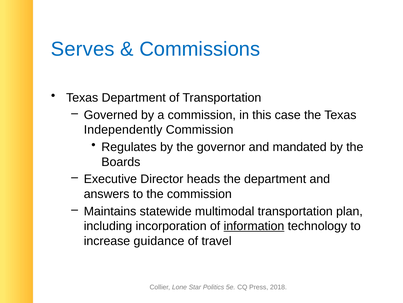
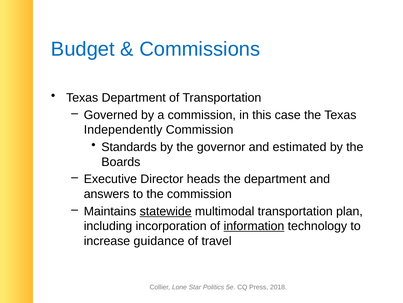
Serves: Serves -> Budget
Regulates: Regulates -> Standards
mandated: mandated -> estimated
statewide underline: none -> present
